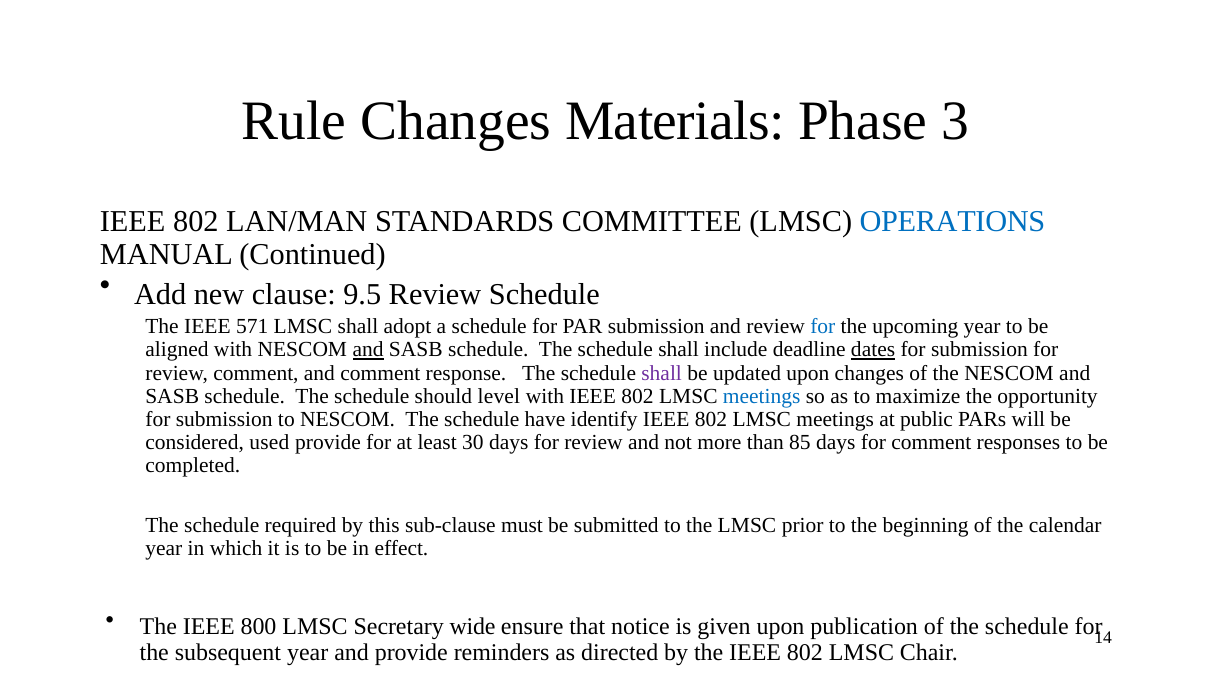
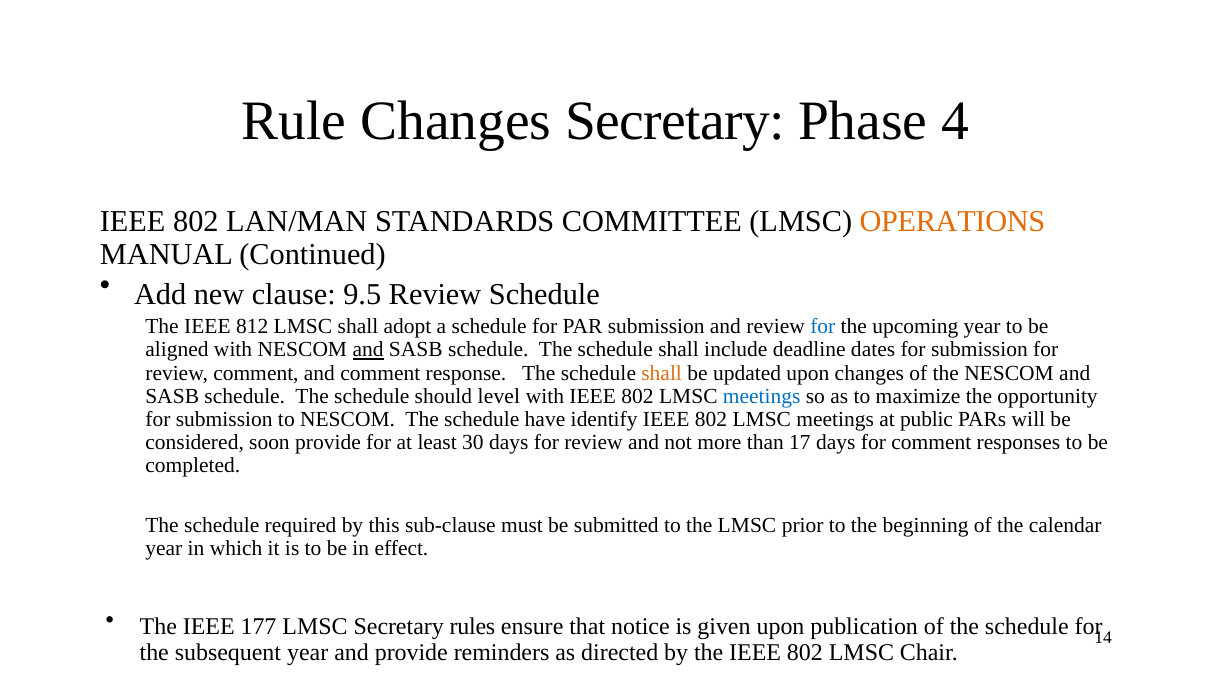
Changes Materials: Materials -> Secretary
3: 3 -> 4
OPERATIONS colour: blue -> orange
571: 571 -> 812
dates underline: present -> none
shall at (662, 373) colour: purple -> orange
used: used -> soon
85: 85 -> 17
800: 800 -> 177
wide: wide -> rules
